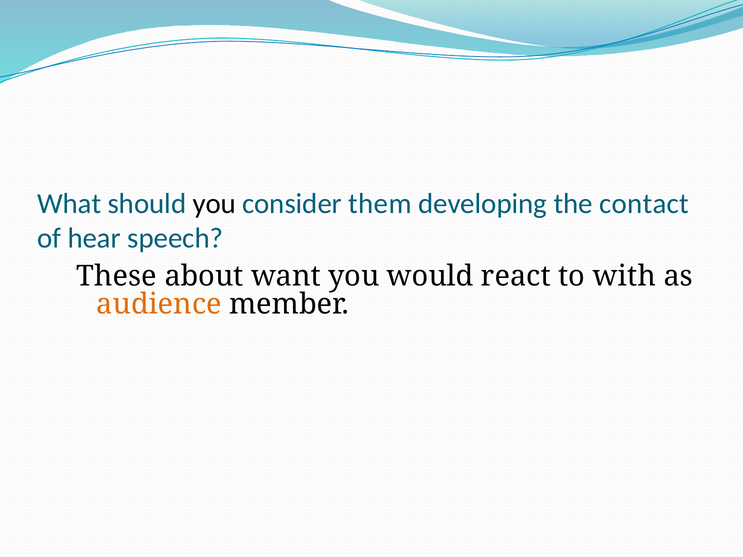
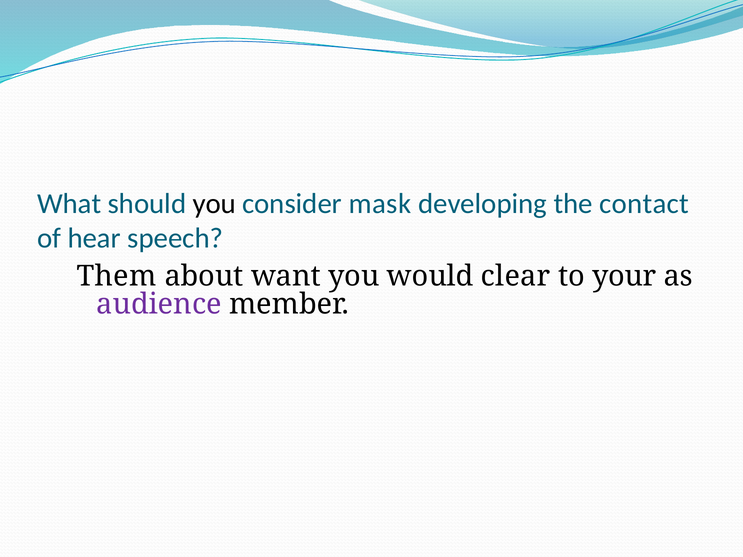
them: them -> mask
These: These -> Them
react: react -> clear
with: with -> your
audience colour: orange -> purple
